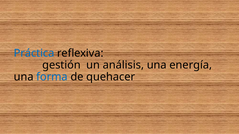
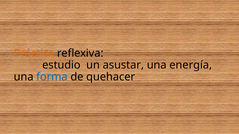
Práctica colour: blue -> orange
gestión: gestión -> estudio
análisis: análisis -> asustar
